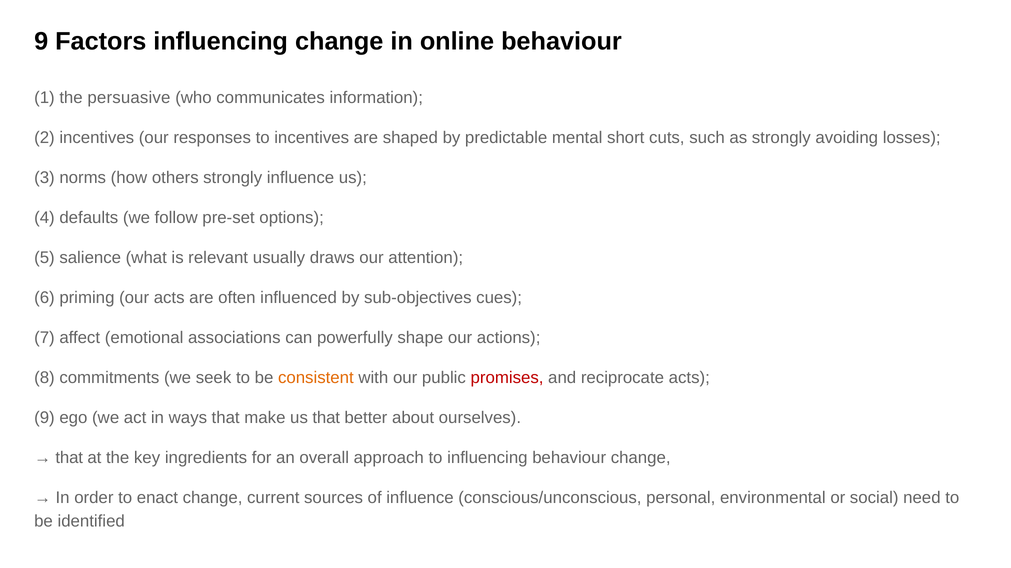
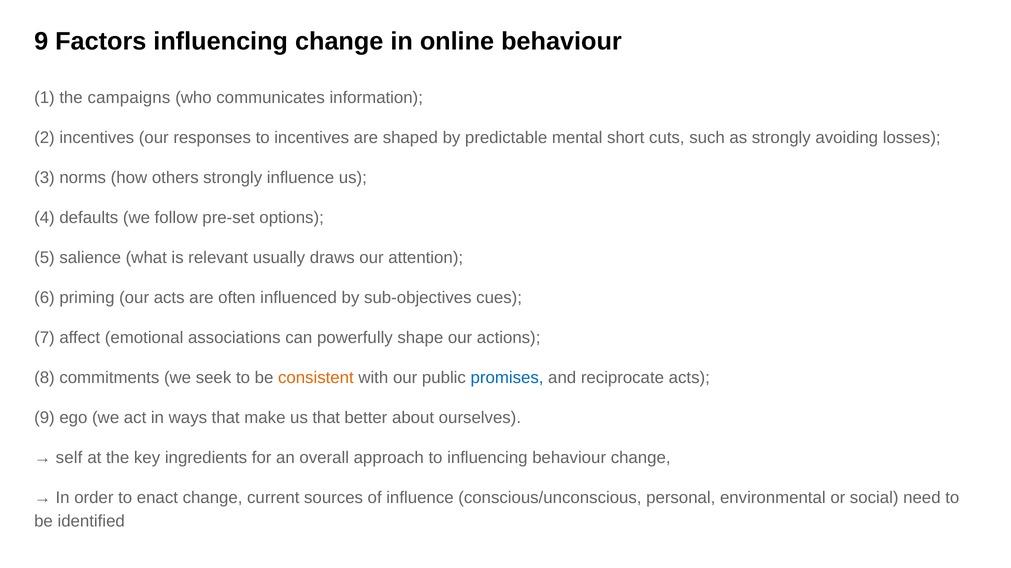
persuasive: persuasive -> campaigns
promises colour: red -> blue
that at (69, 458): that -> self
